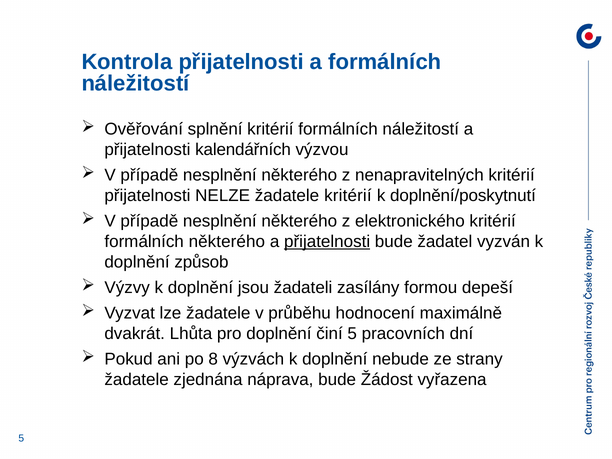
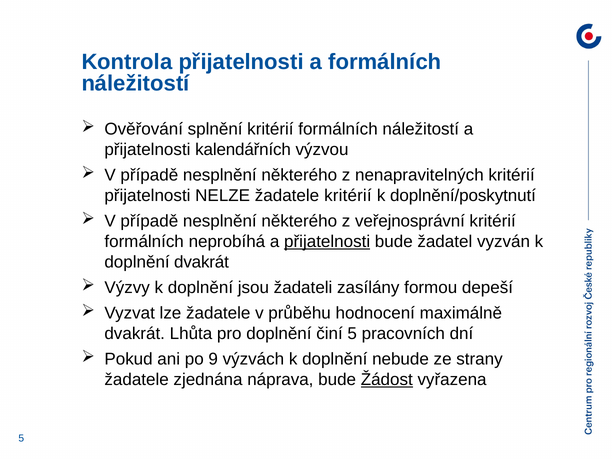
elektronického: elektronického -> veřejnosprávní
formálních některého: některého -> neprobíhá
doplnění způsob: způsob -> dvakrát
8: 8 -> 9
Žádost underline: none -> present
